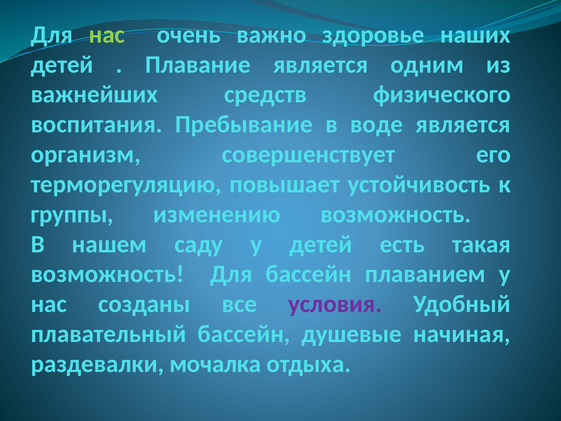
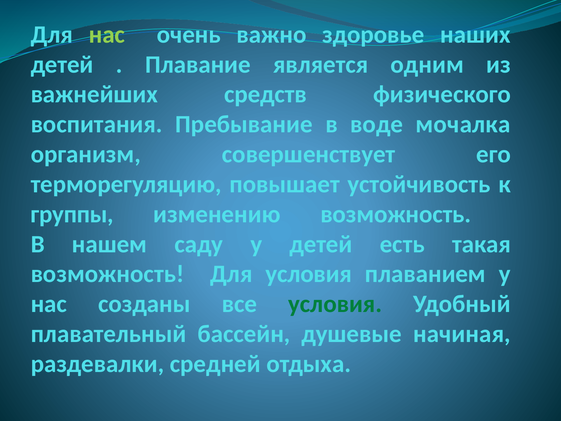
воде является: является -> мочалка
Для бассейн: бассейн -> условия
условия at (335, 304) colour: purple -> green
мочалка: мочалка -> средней
